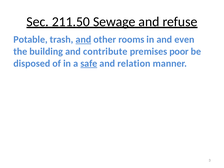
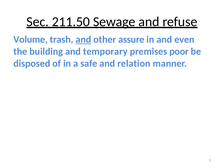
Potable: Potable -> Volume
rooms: rooms -> assure
contribute: contribute -> temporary
safe underline: present -> none
